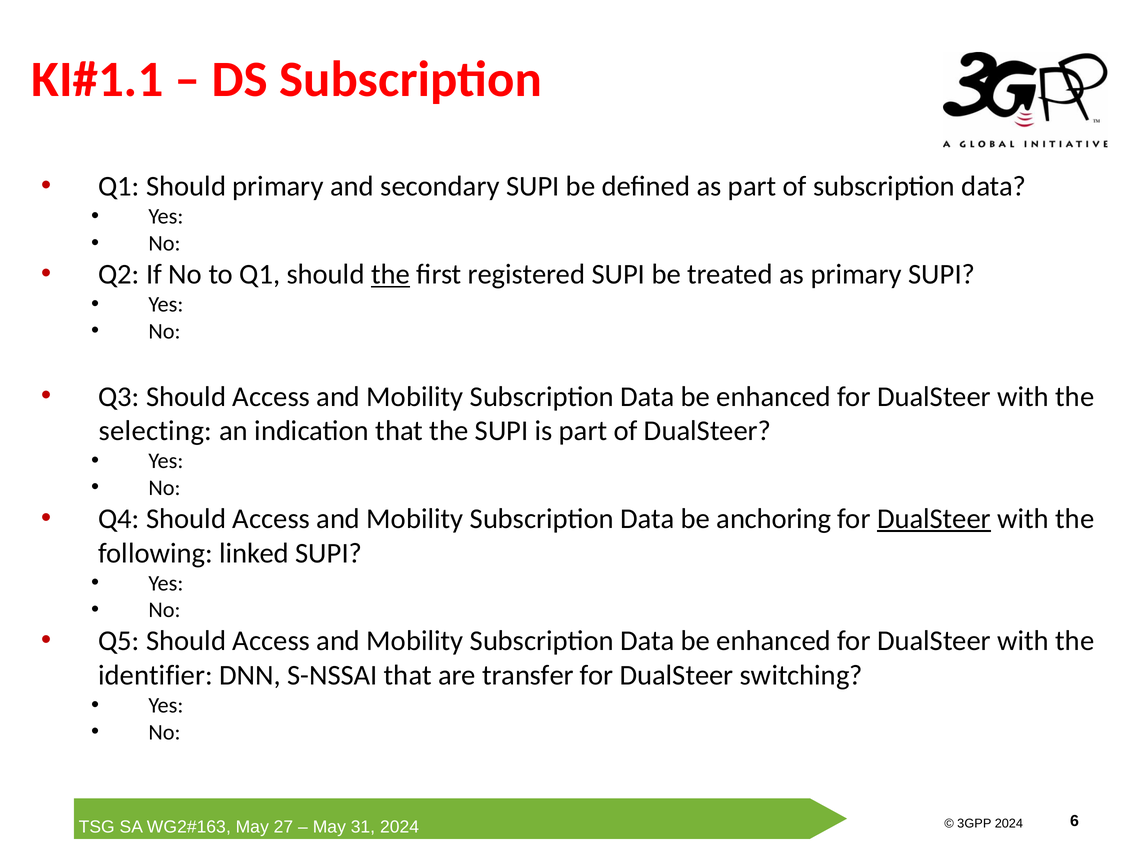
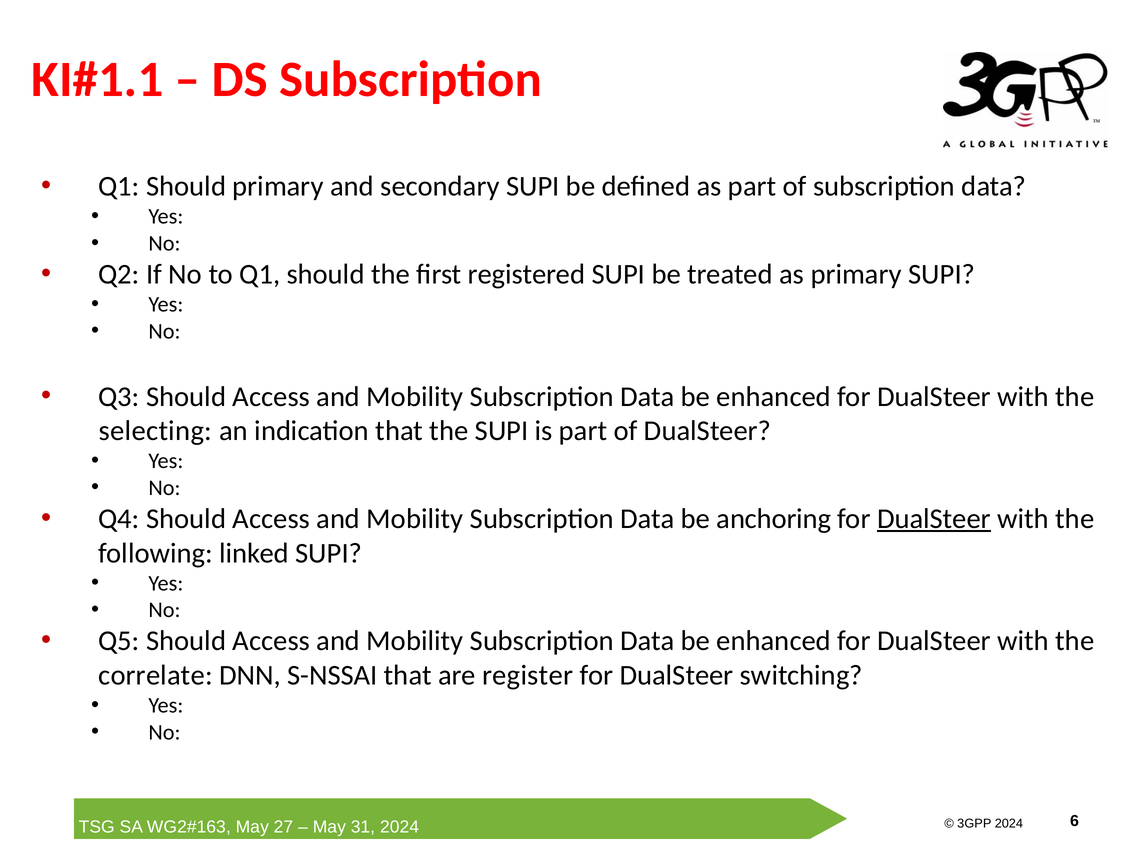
the at (390, 275) underline: present -> none
identifier: identifier -> correlate
transfer: transfer -> register
